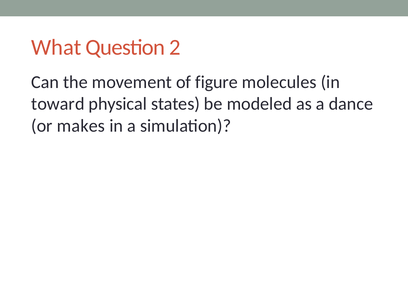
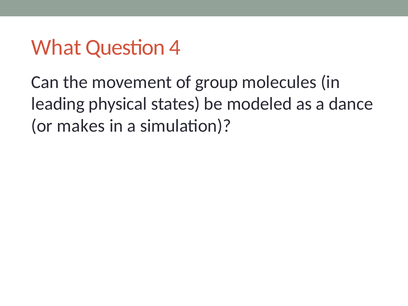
2: 2 -> 4
figure: figure -> group
toward: toward -> leading
